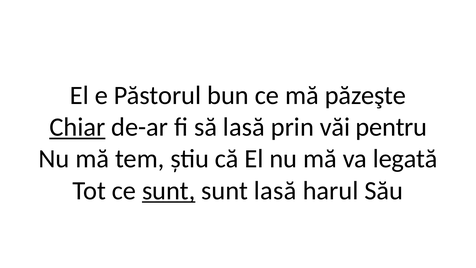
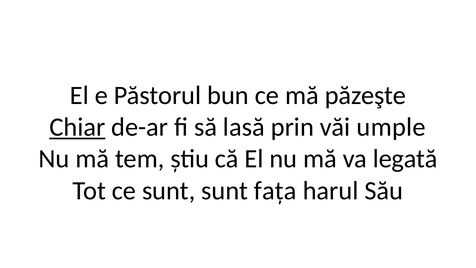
pentru: pentru -> umple
sunt at (169, 190) underline: present -> none
sunt lasă: lasă -> fața
